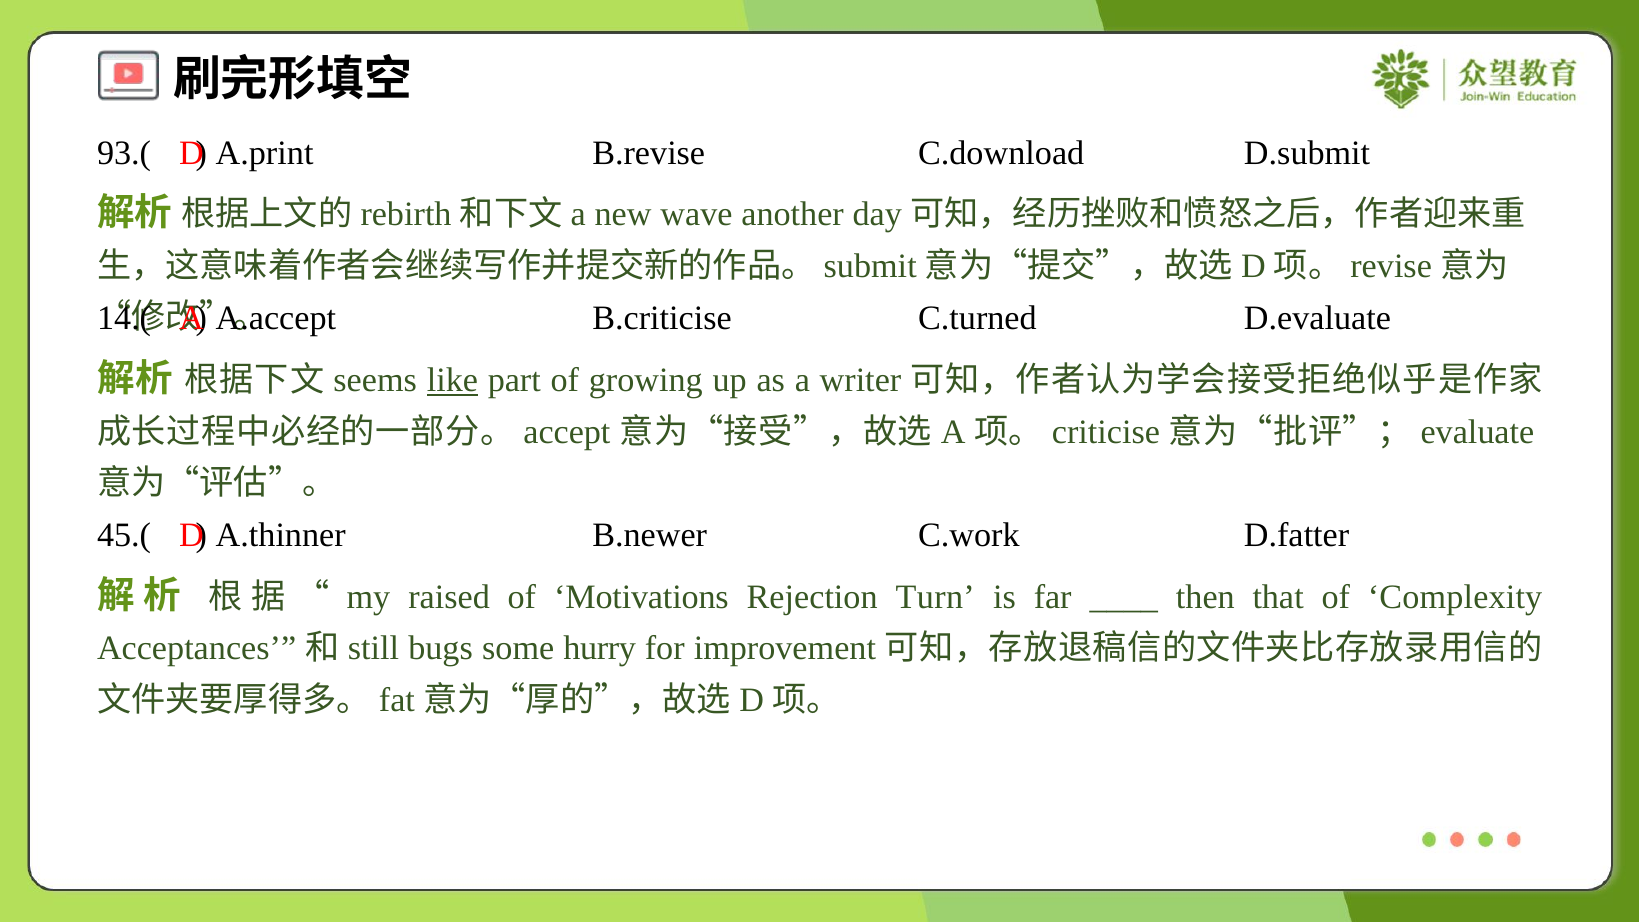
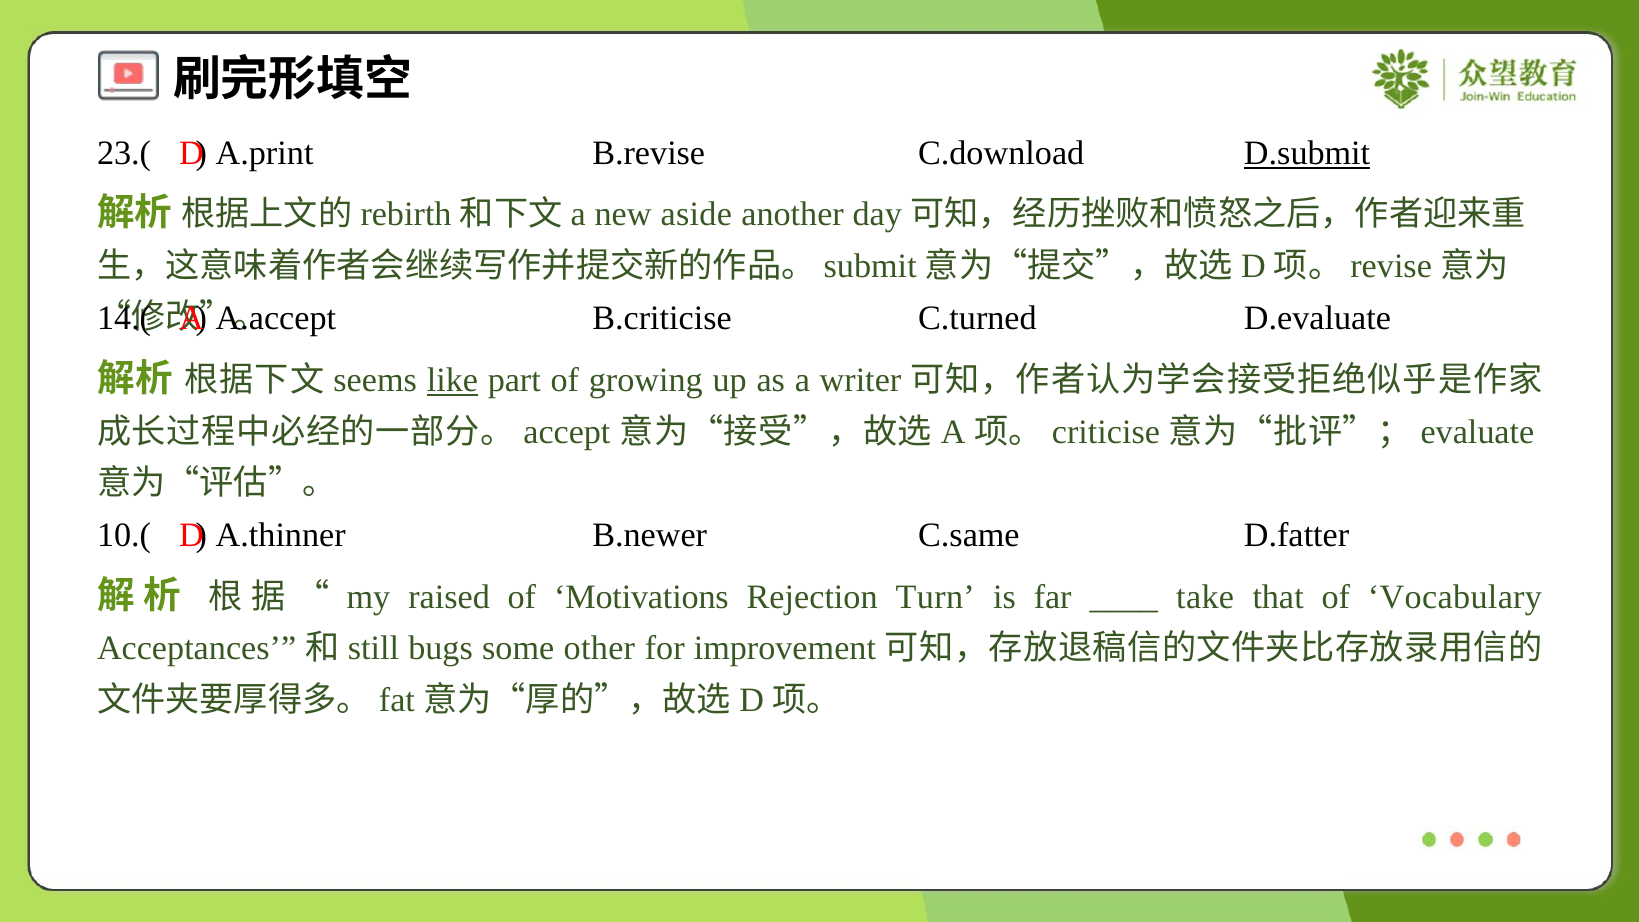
93.(: 93.( -> 23.(
D.submit underline: none -> present
wave: wave -> aside
45.(: 45.( -> 10.(
C.work: C.work -> C.same
then: then -> take
Complexity: Complexity -> Vocabulary
hurry: hurry -> other
